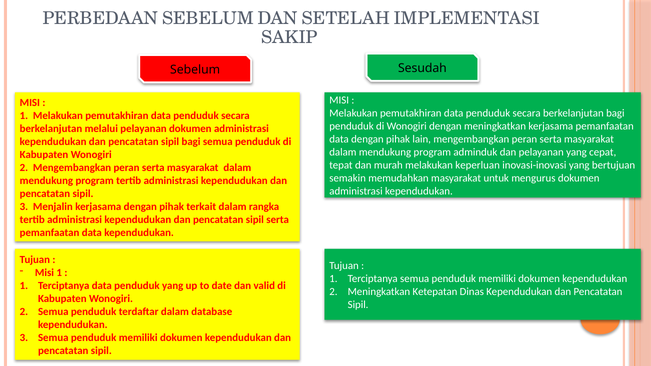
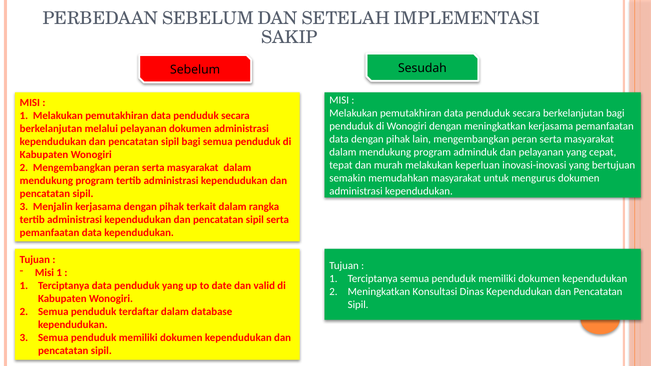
Ketepatan: Ketepatan -> Konsultasi
